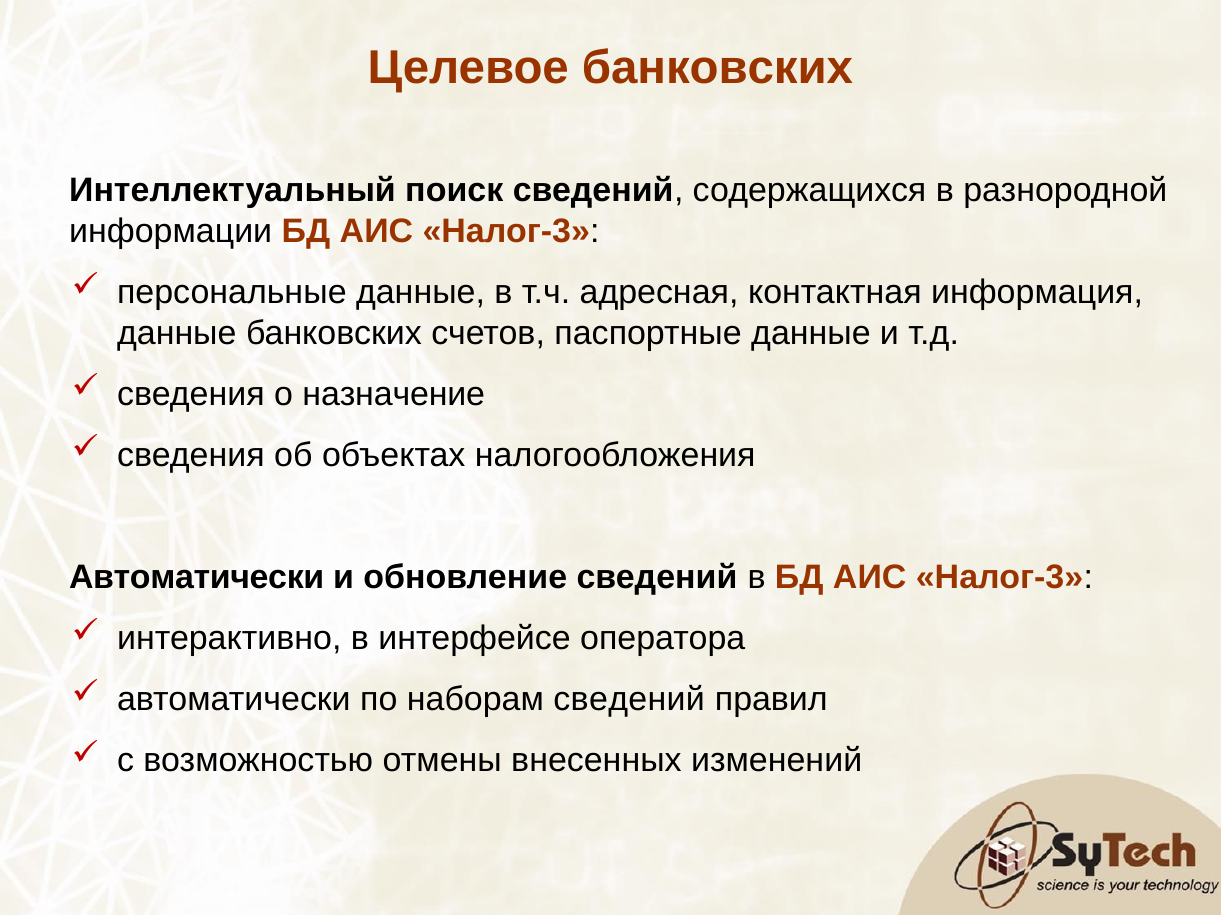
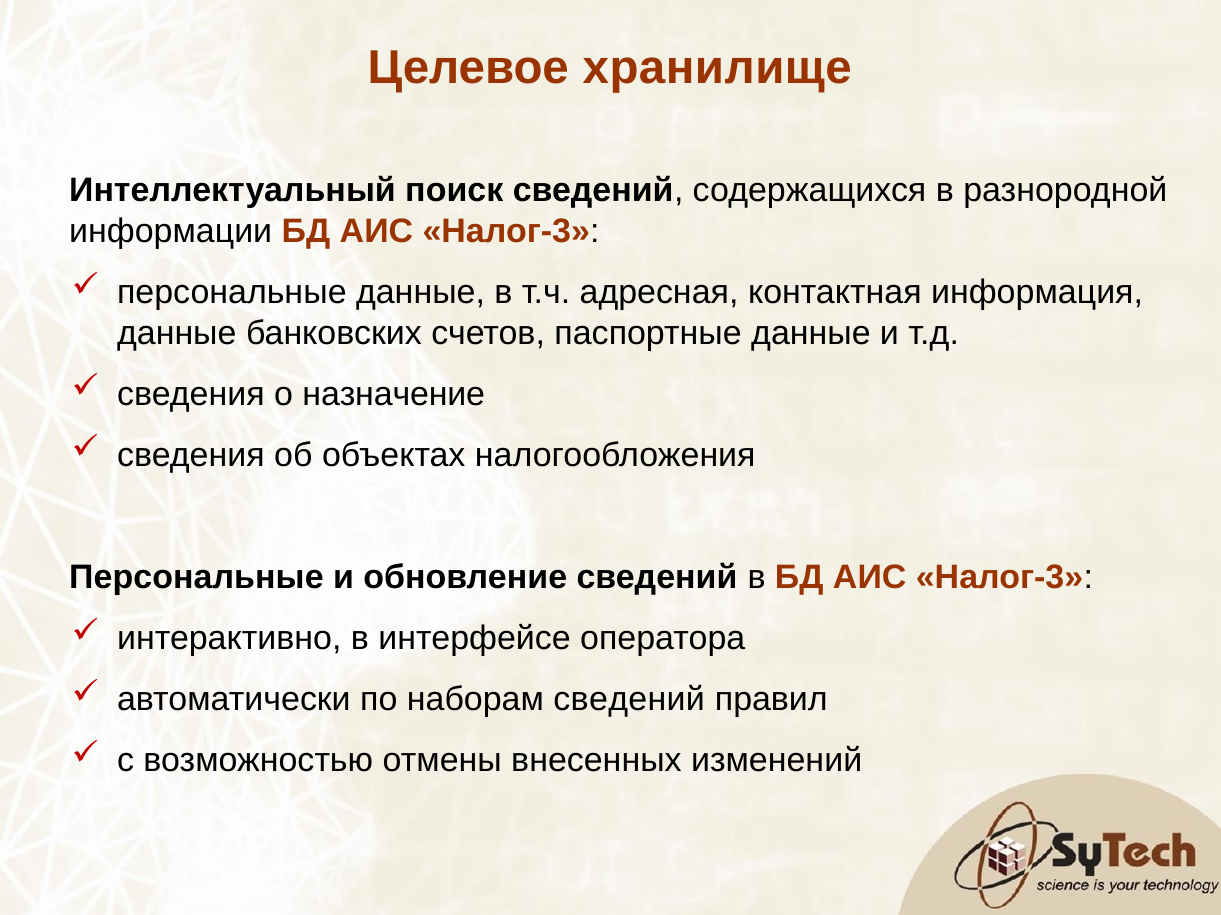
Целевое банковских: банковских -> хранилище
Автоматически at (197, 578): Автоматически -> Персональные
